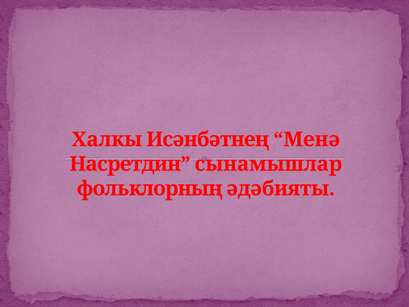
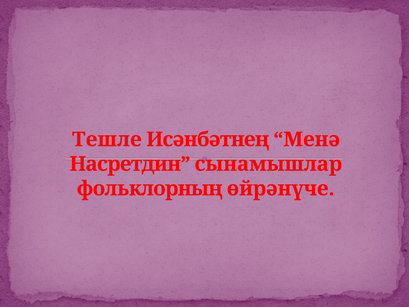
Халкы: Халкы -> Тешле
әдәбияты: әдәбияты -> өйрәнүче
